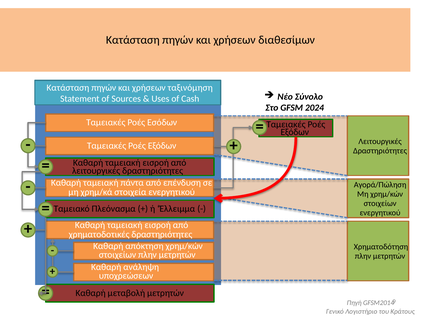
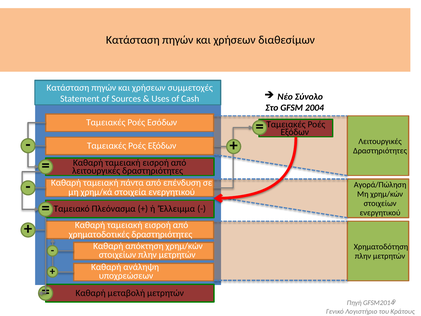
ταξινόμηση: ταξινόμηση -> συμμετοχές
2024: 2024 -> 2004
